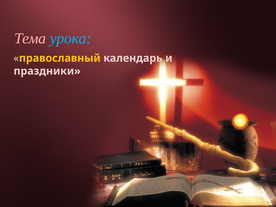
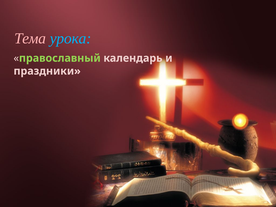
православный colour: yellow -> light green
